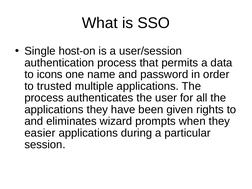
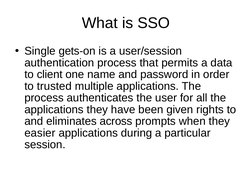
host-on: host-on -> gets-on
icons: icons -> client
wizard: wizard -> across
